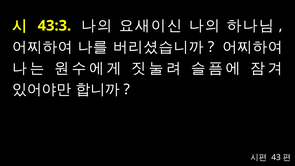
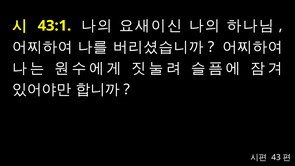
43:3: 43:3 -> 43:1
